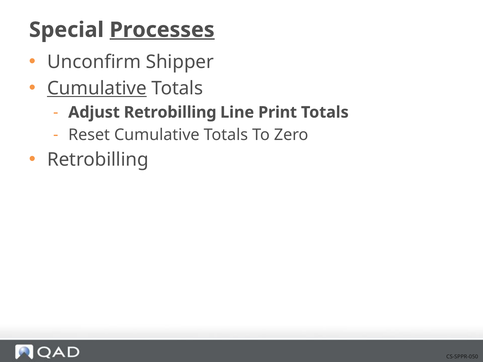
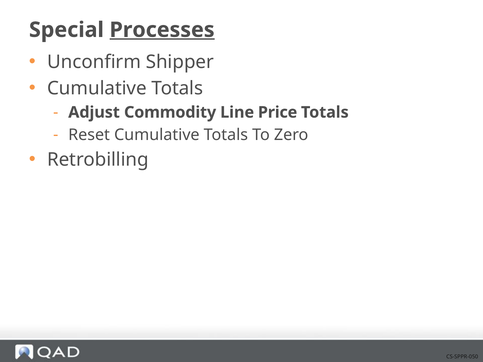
Cumulative at (97, 88) underline: present -> none
Adjust Retrobilling: Retrobilling -> Commodity
Print: Print -> Price
